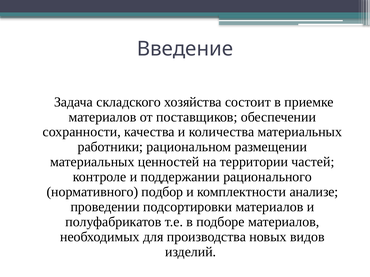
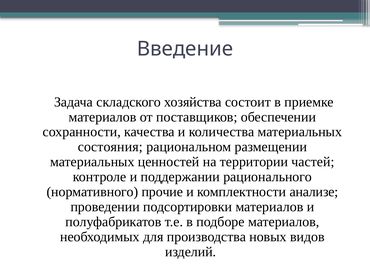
работники: работники -> состояния
подбор: подбор -> прочие
